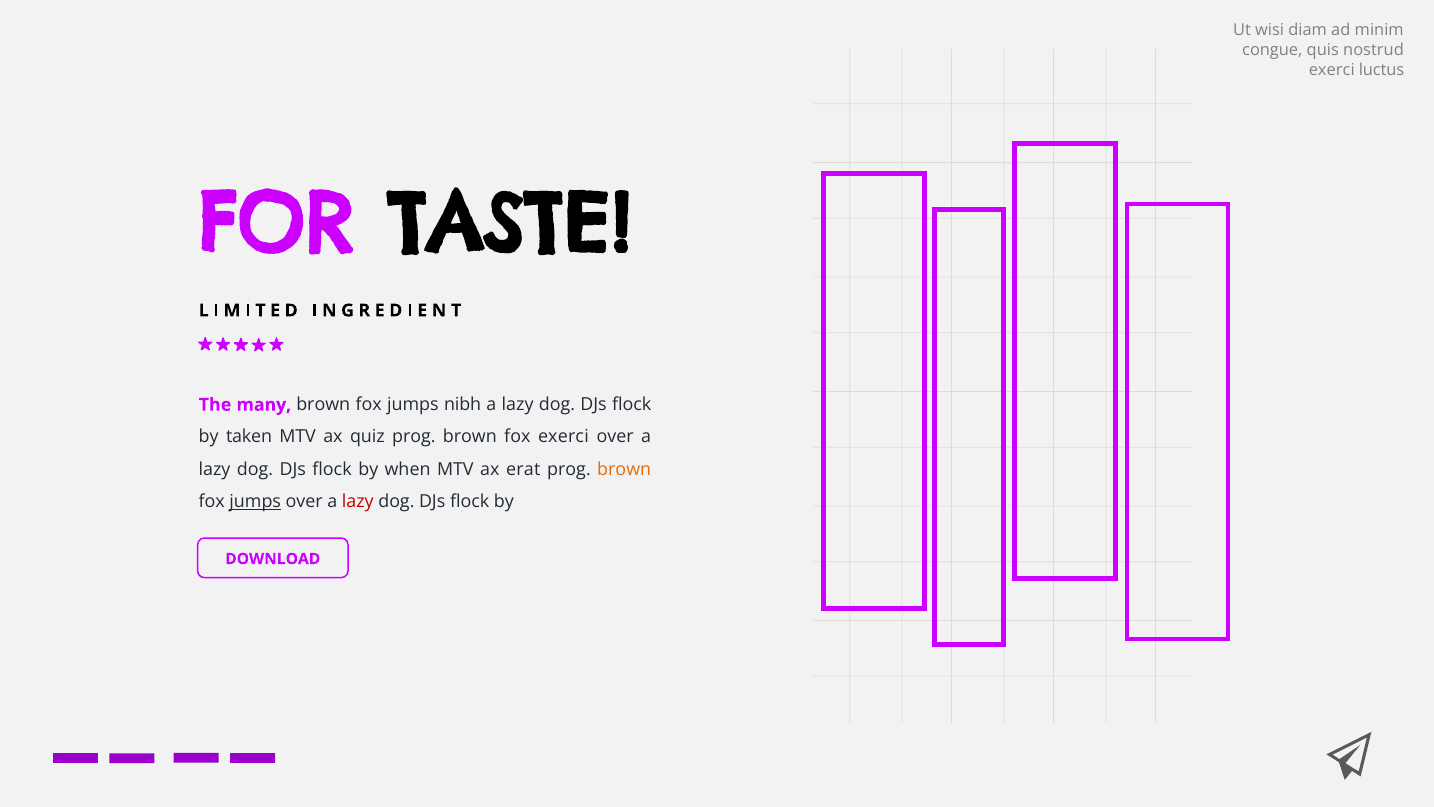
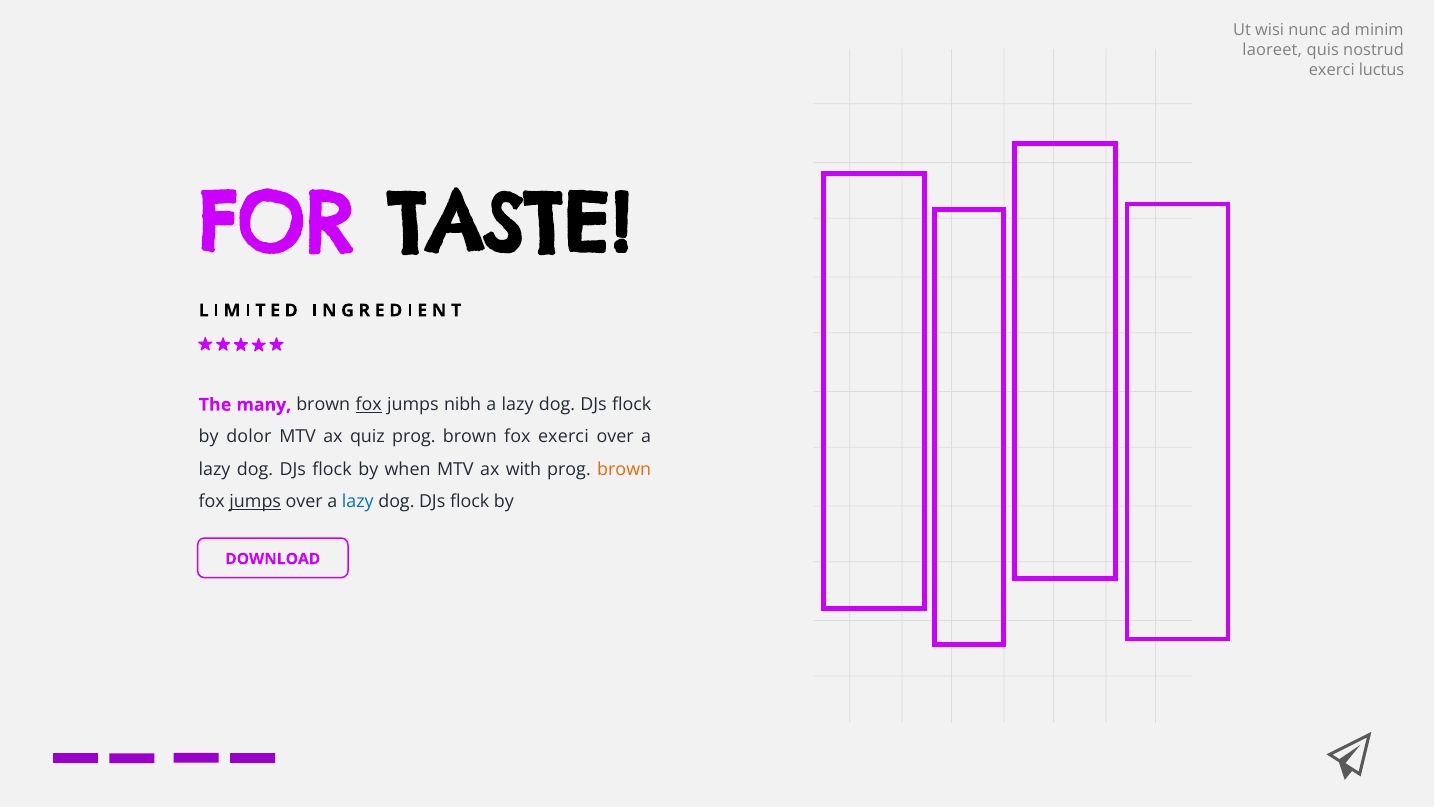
diam: diam -> nunc
congue: congue -> laoreet
fox at (369, 405) underline: none -> present
taken: taken -> dolor
erat: erat -> with
lazy at (358, 501) colour: red -> blue
